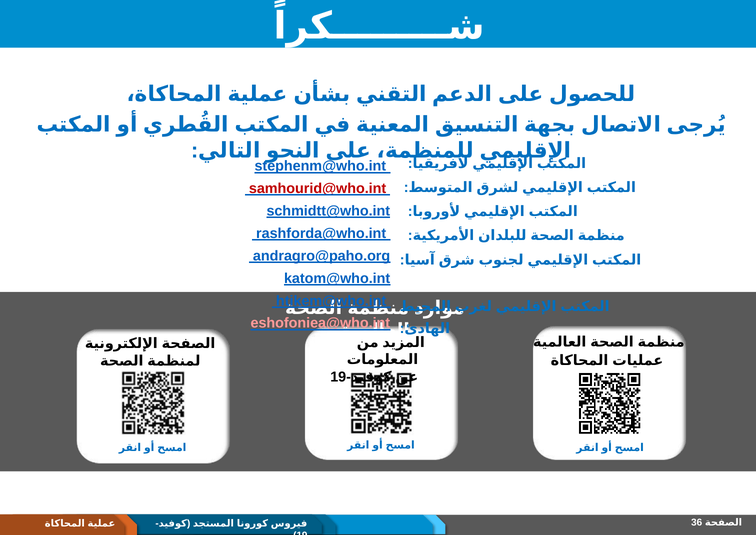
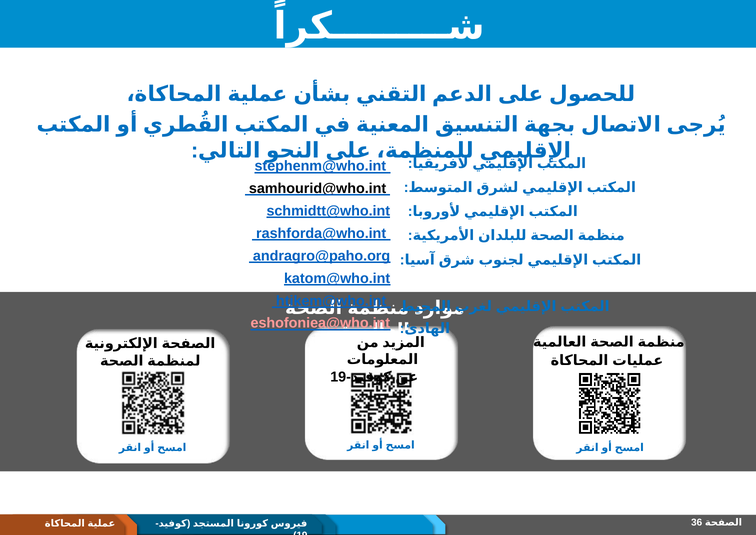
samhourid@who.int colour: red -> black
